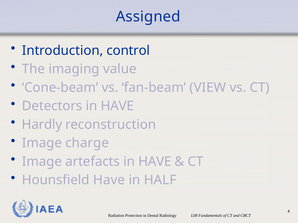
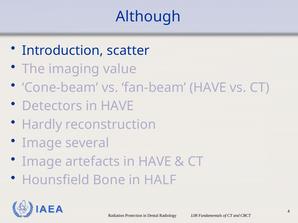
Assigned: Assigned -> Although
control: control -> scatter
fan-beam VIEW: VIEW -> HAVE
charge: charge -> several
Hounsfield Have: Have -> Bone
